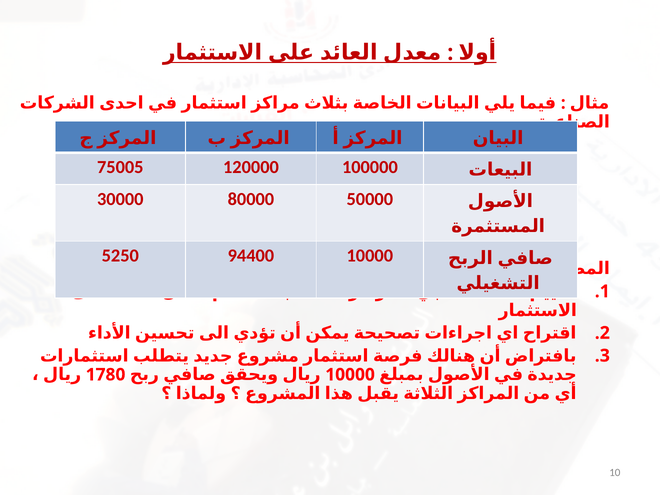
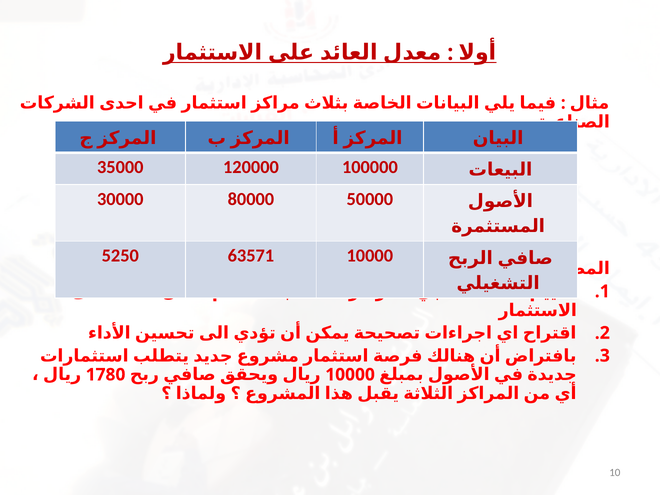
75005: 75005 -> 35000
94400: 94400 -> 63571
